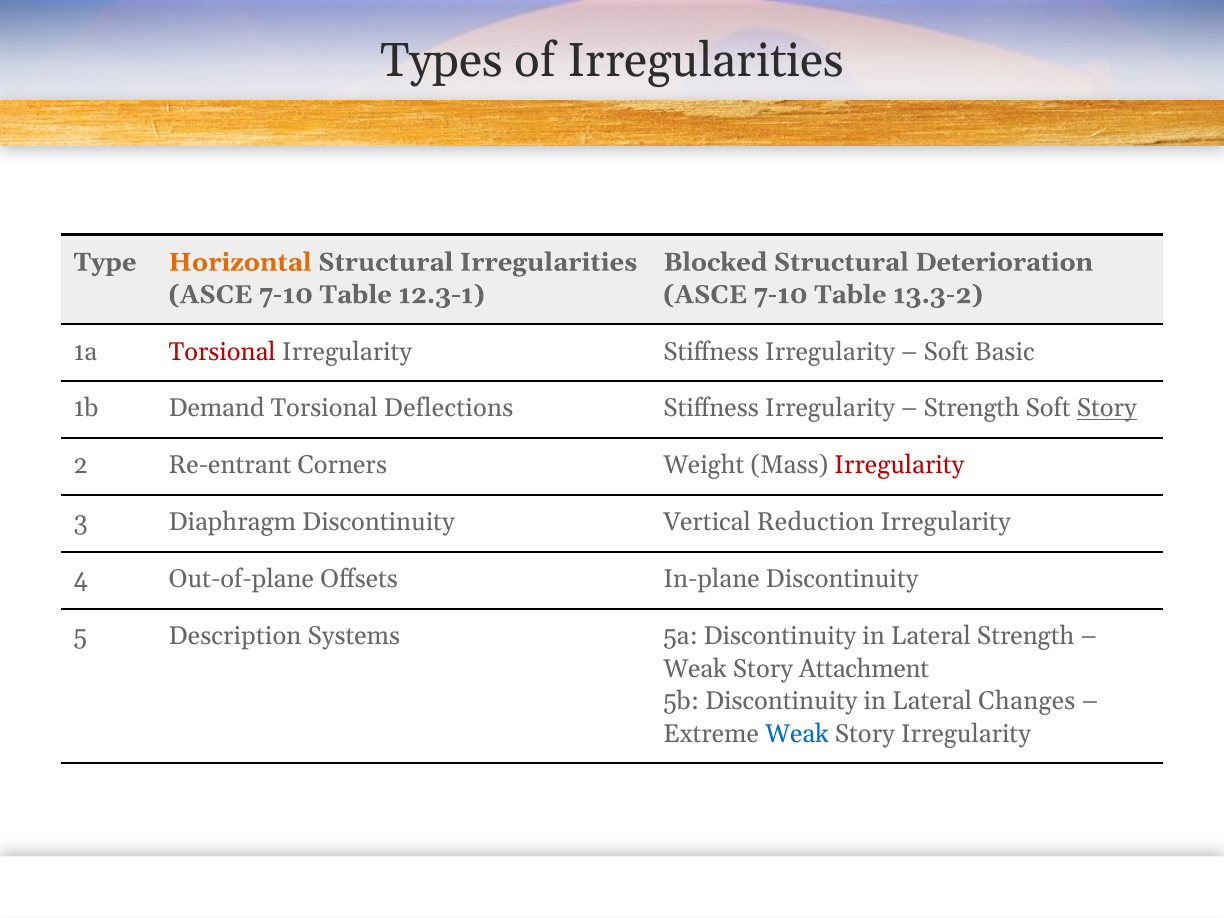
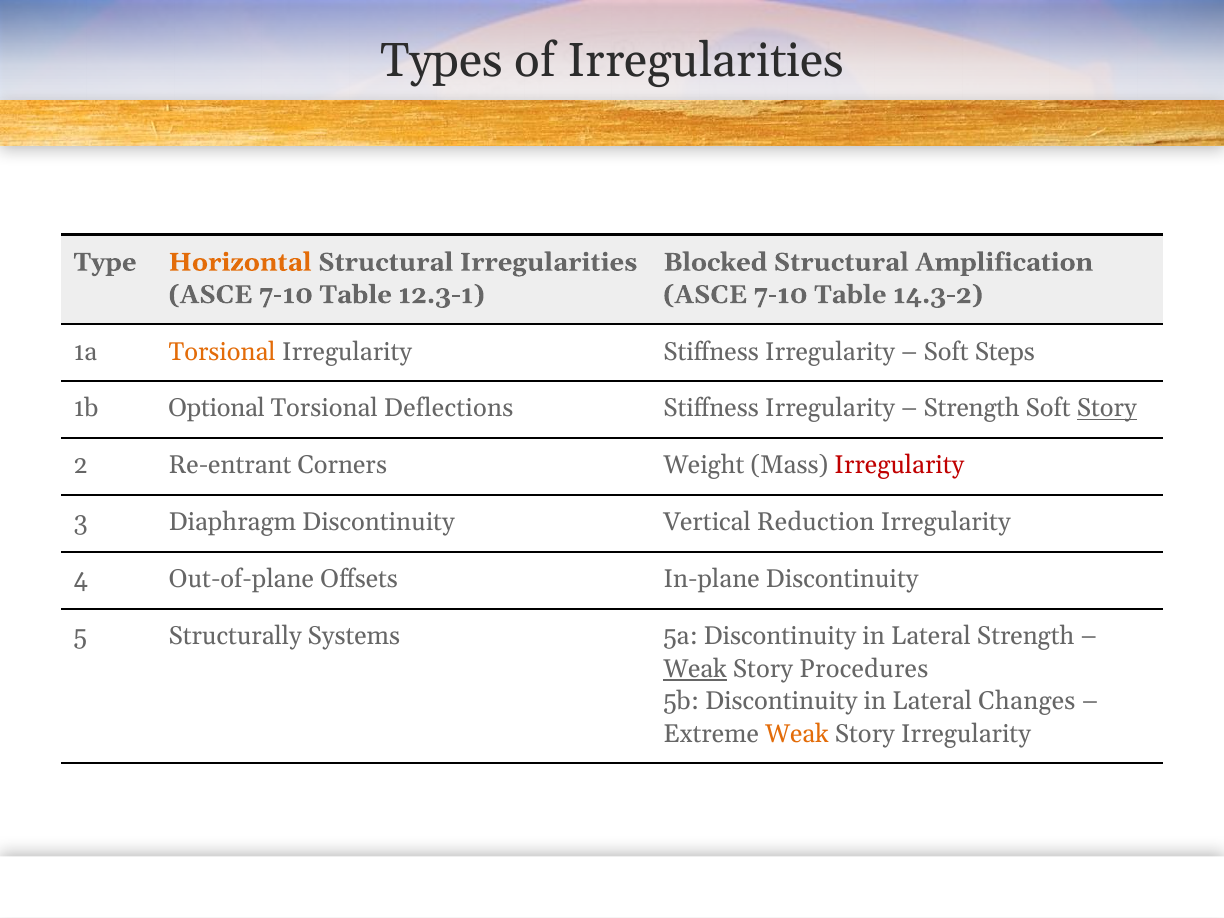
Deterioration: Deterioration -> Amplification
13.3-2: 13.3-2 -> 14.3-2
Torsional at (222, 352) colour: red -> orange
Basic: Basic -> Steps
Demand: Demand -> Optional
Description: Description -> Structurally
Weak at (695, 669) underline: none -> present
Attachment: Attachment -> Procedures
Weak at (797, 734) colour: blue -> orange
